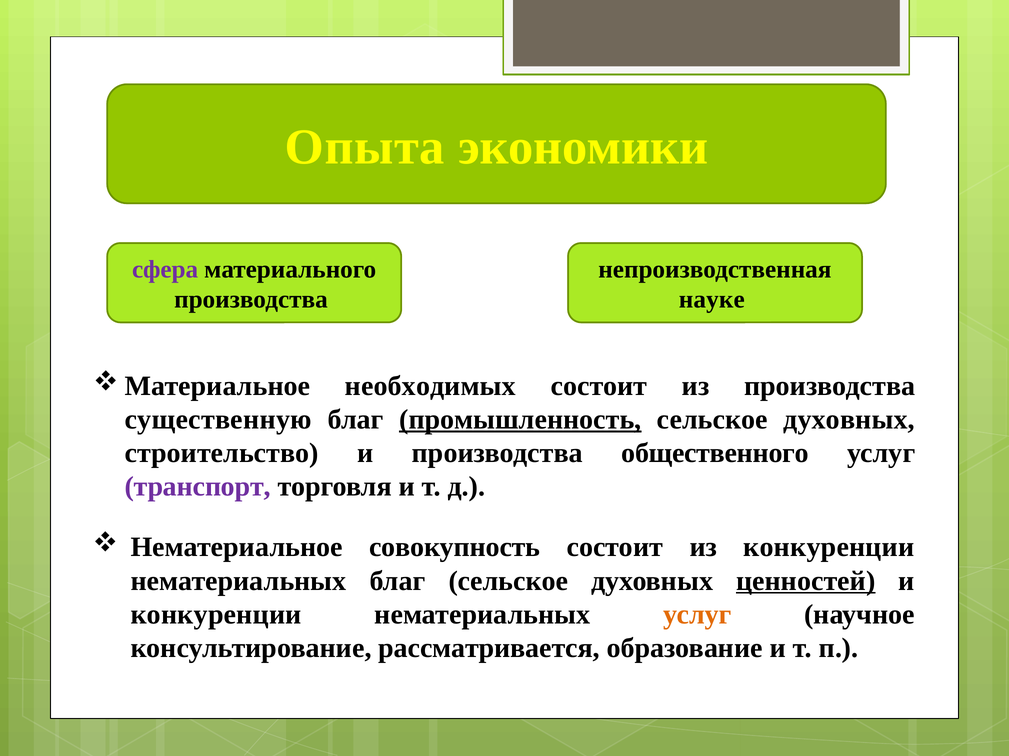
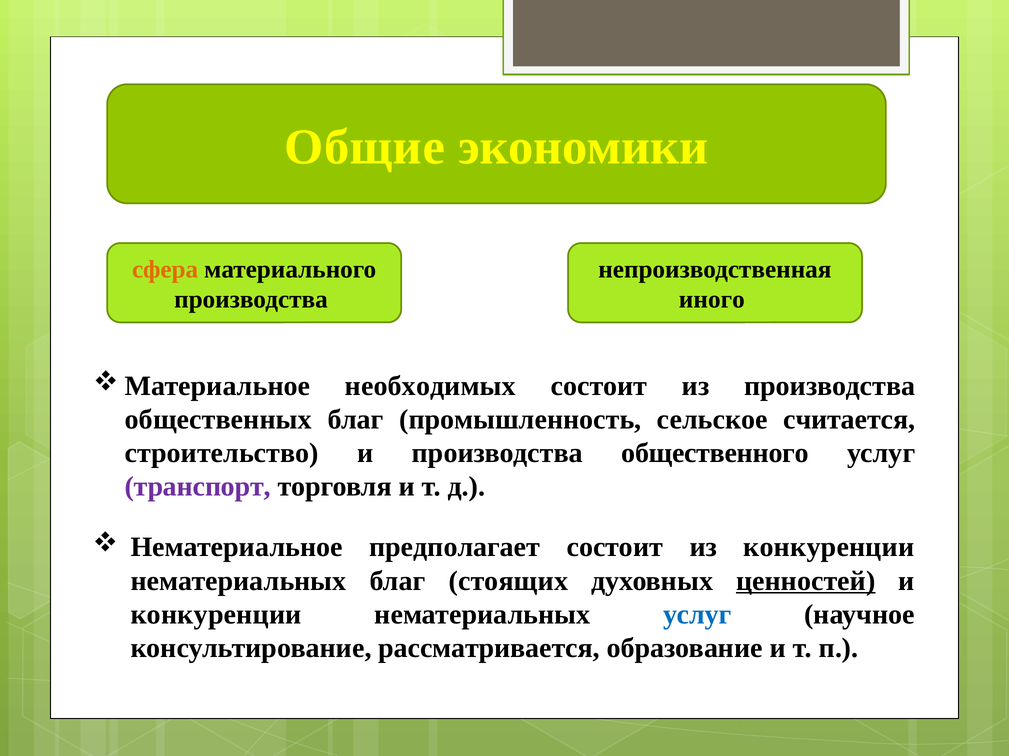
Опыта: Опыта -> Общие
сфера colour: purple -> orange
науке: науке -> иного
существенную: существенную -> общественных
промышленность underline: present -> none
духовных at (849, 420): духовных -> считается
совокупность: совокупность -> предполагает
благ сельское: сельское -> стоящих
услуг at (697, 615) colour: orange -> blue
